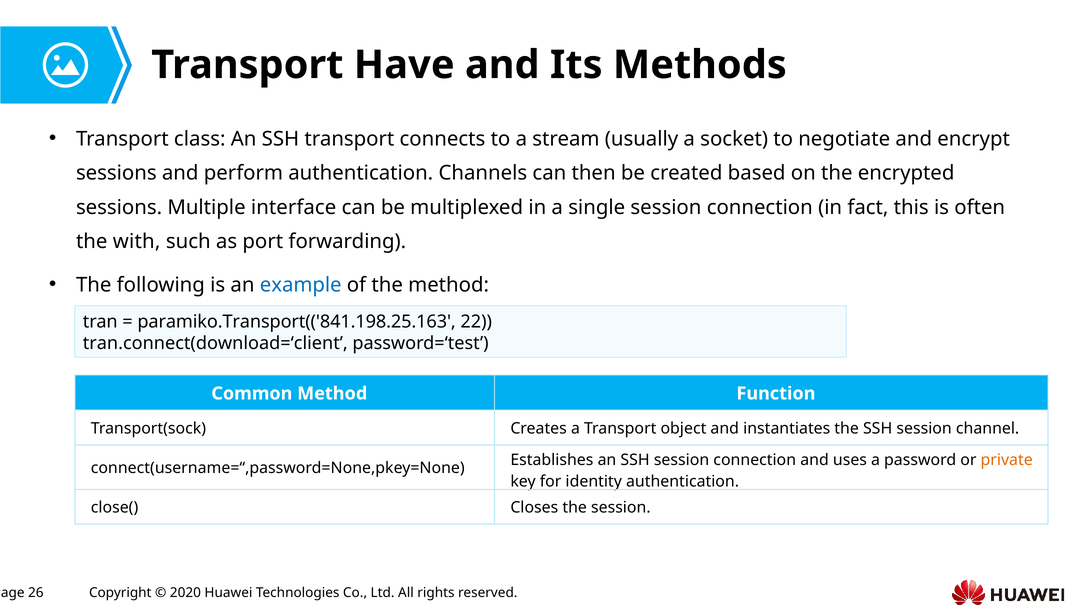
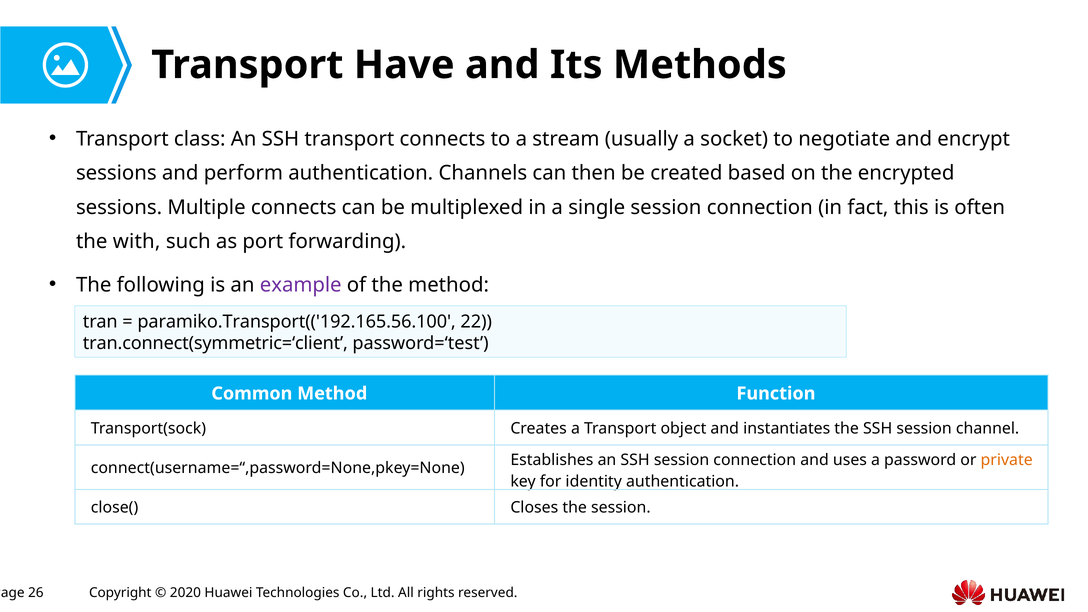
Multiple interface: interface -> connects
example colour: blue -> purple
paramiko.Transport(('841.198.25.163: paramiko.Transport(('841.198.25.163 -> paramiko.Transport(('192.165.56.100
tran.connect(download=‘client: tran.connect(download=‘client -> tran.connect(symmetric=‘client
